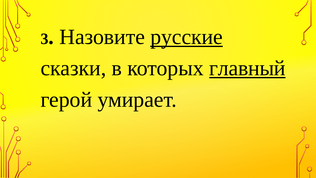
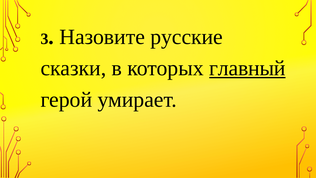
русские underline: present -> none
